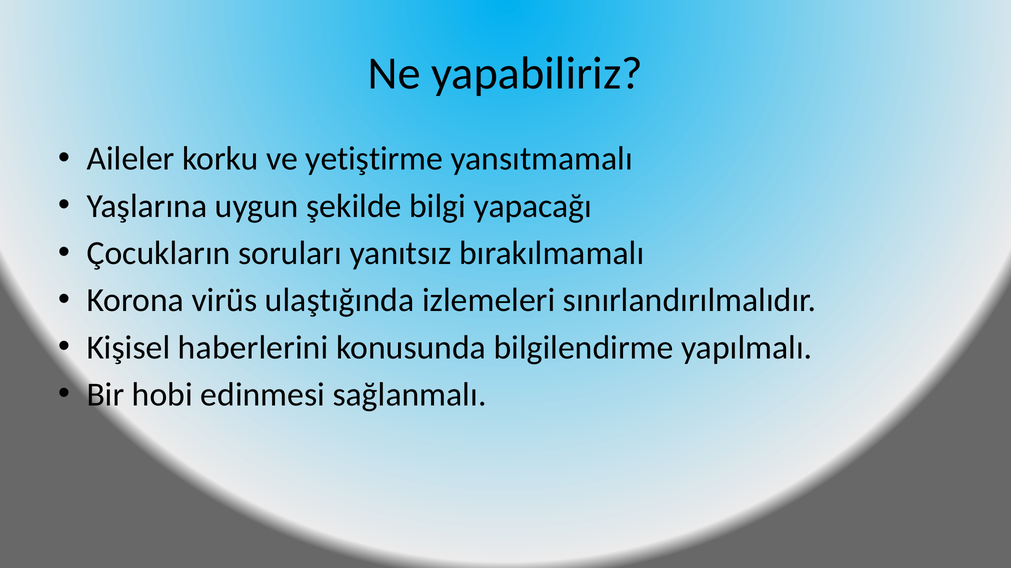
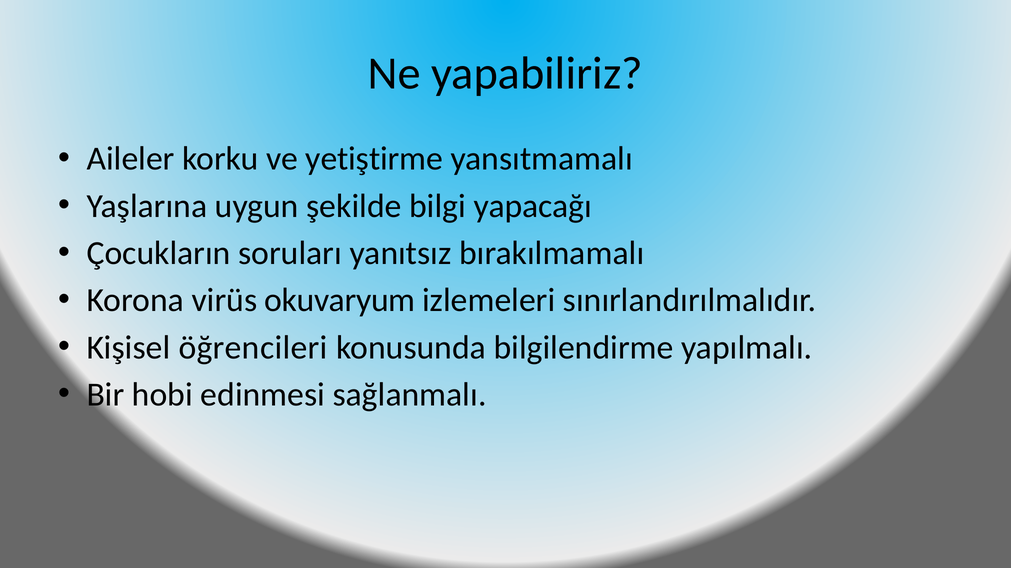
ulaştığında: ulaştığında -> okuvaryum
haberlerini: haberlerini -> öğrencileri
